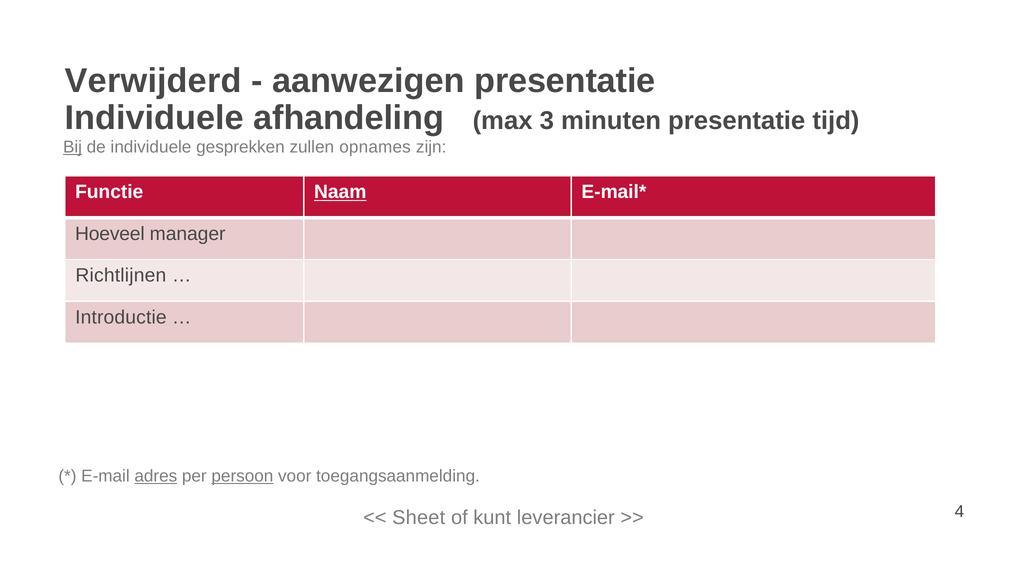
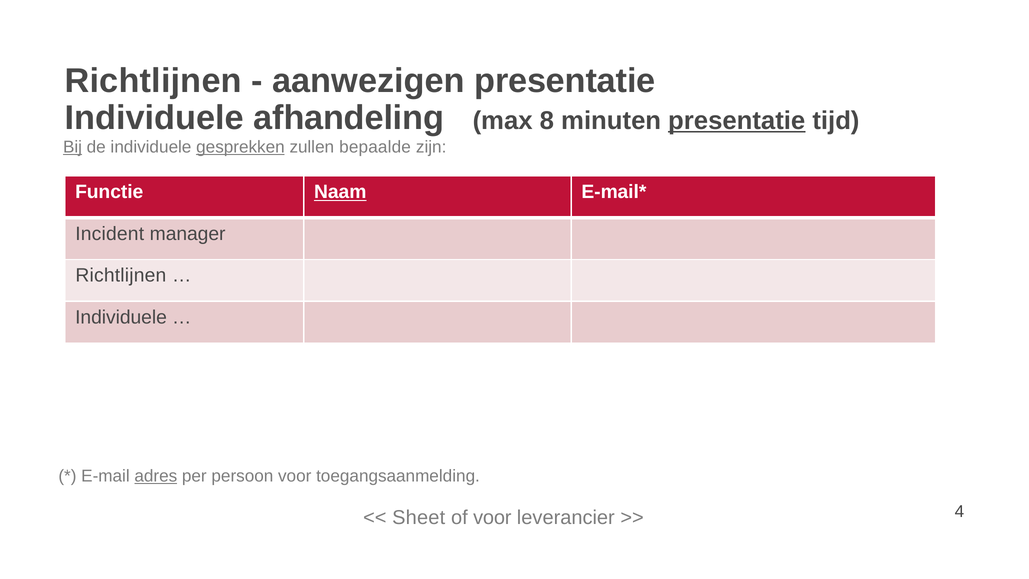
Verwijderd at (153, 81): Verwijderd -> Richtlijnen
3: 3 -> 8
presentatie at (737, 121) underline: none -> present
gesprekken underline: none -> present
opnames: opnames -> bepaalde
Hoeveel: Hoeveel -> Incident
Introductie at (121, 317): Introductie -> Individuele
persoon underline: present -> none
of kunt: kunt -> voor
